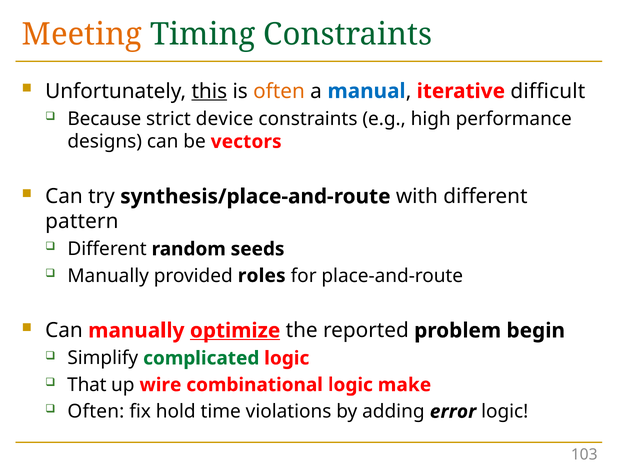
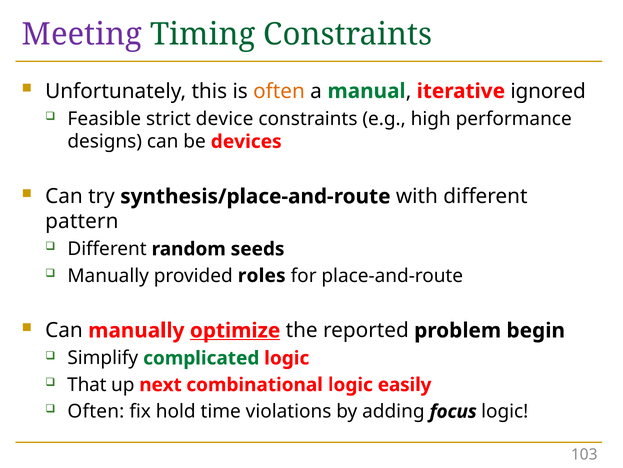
Meeting colour: orange -> purple
this underline: present -> none
manual colour: blue -> green
difficult: difficult -> ignored
Because: Because -> Feasible
vectors: vectors -> devices
wire: wire -> next
make: make -> easily
error: error -> focus
